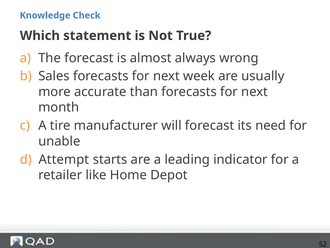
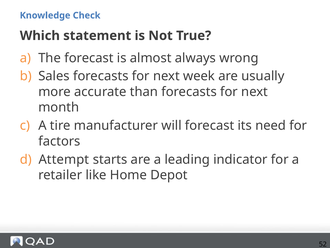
unable: unable -> factors
